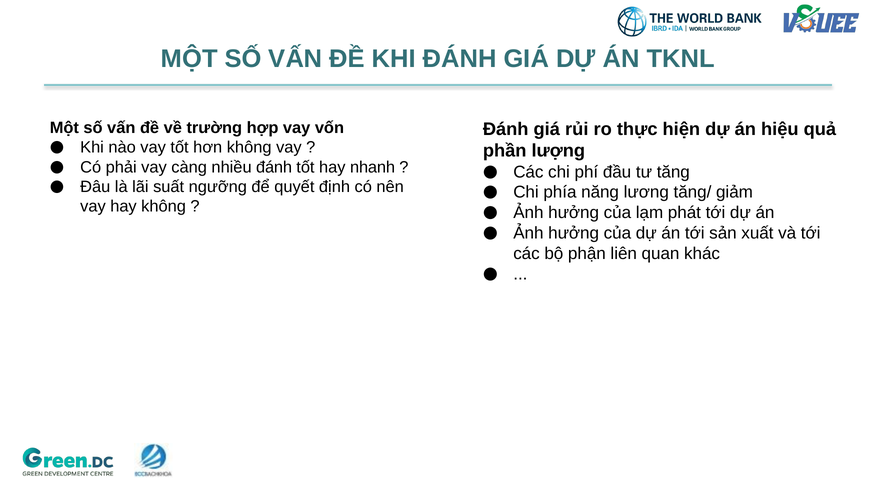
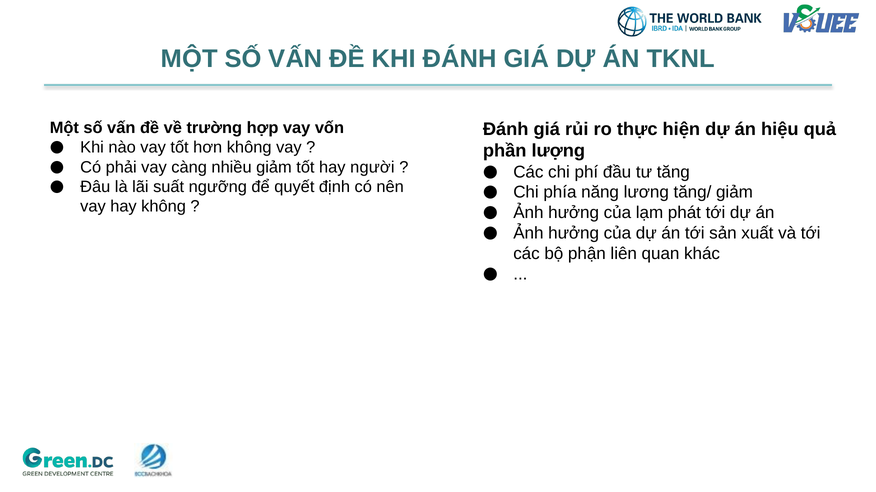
nhiều đánh: đánh -> giảm
nhanh: nhanh -> người
